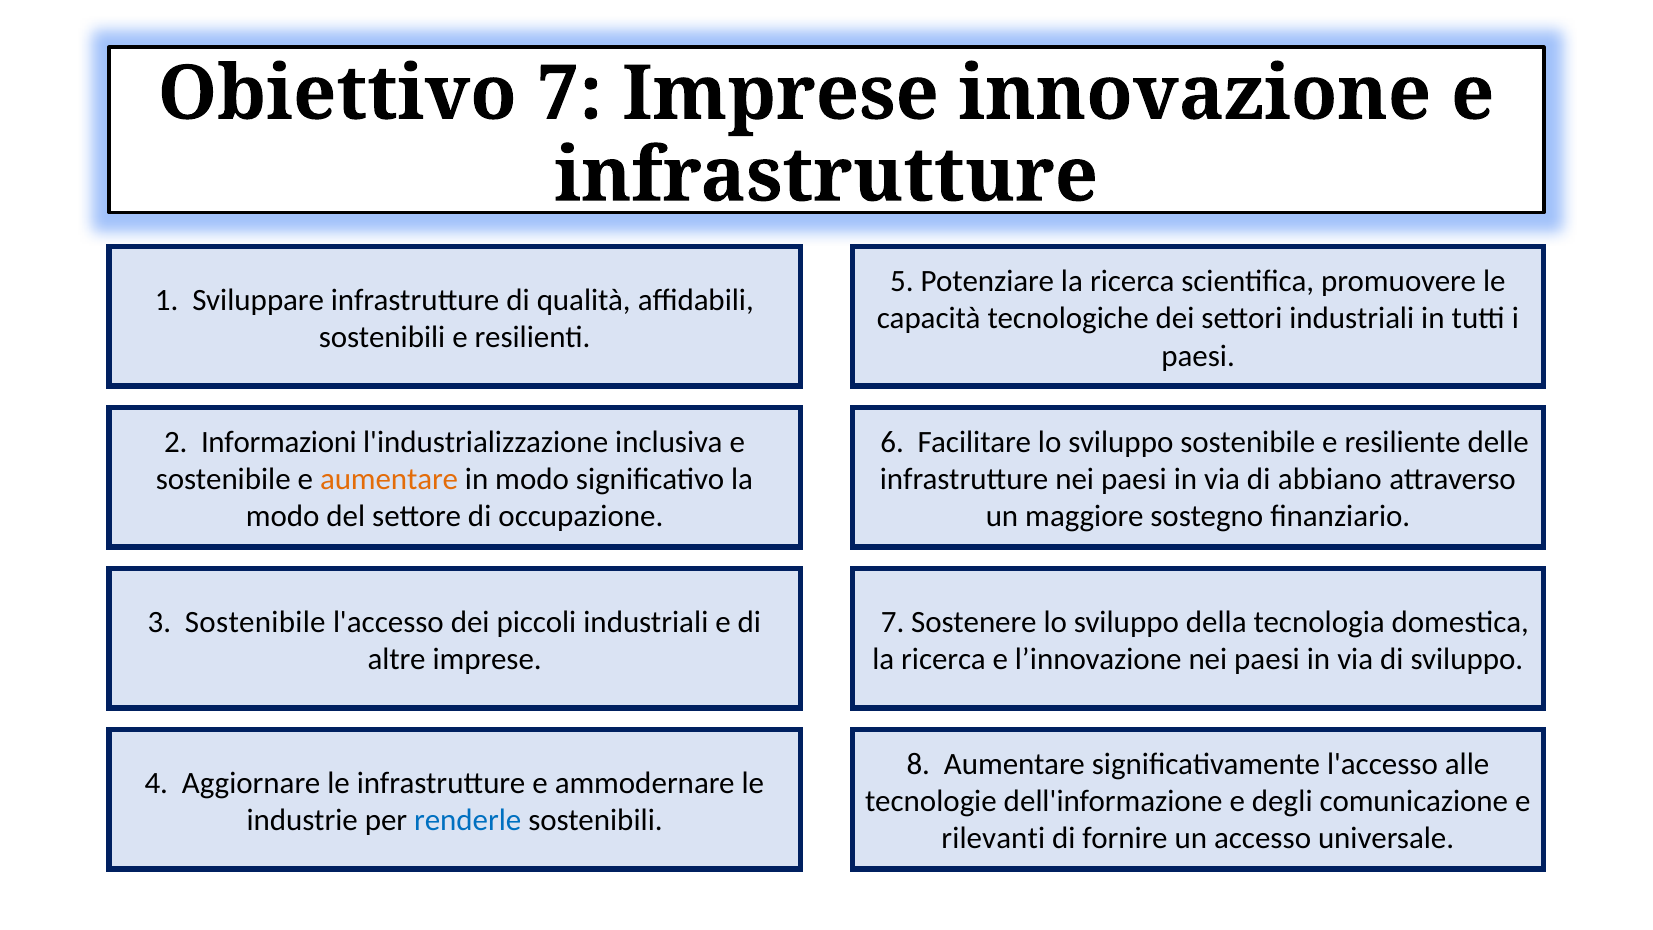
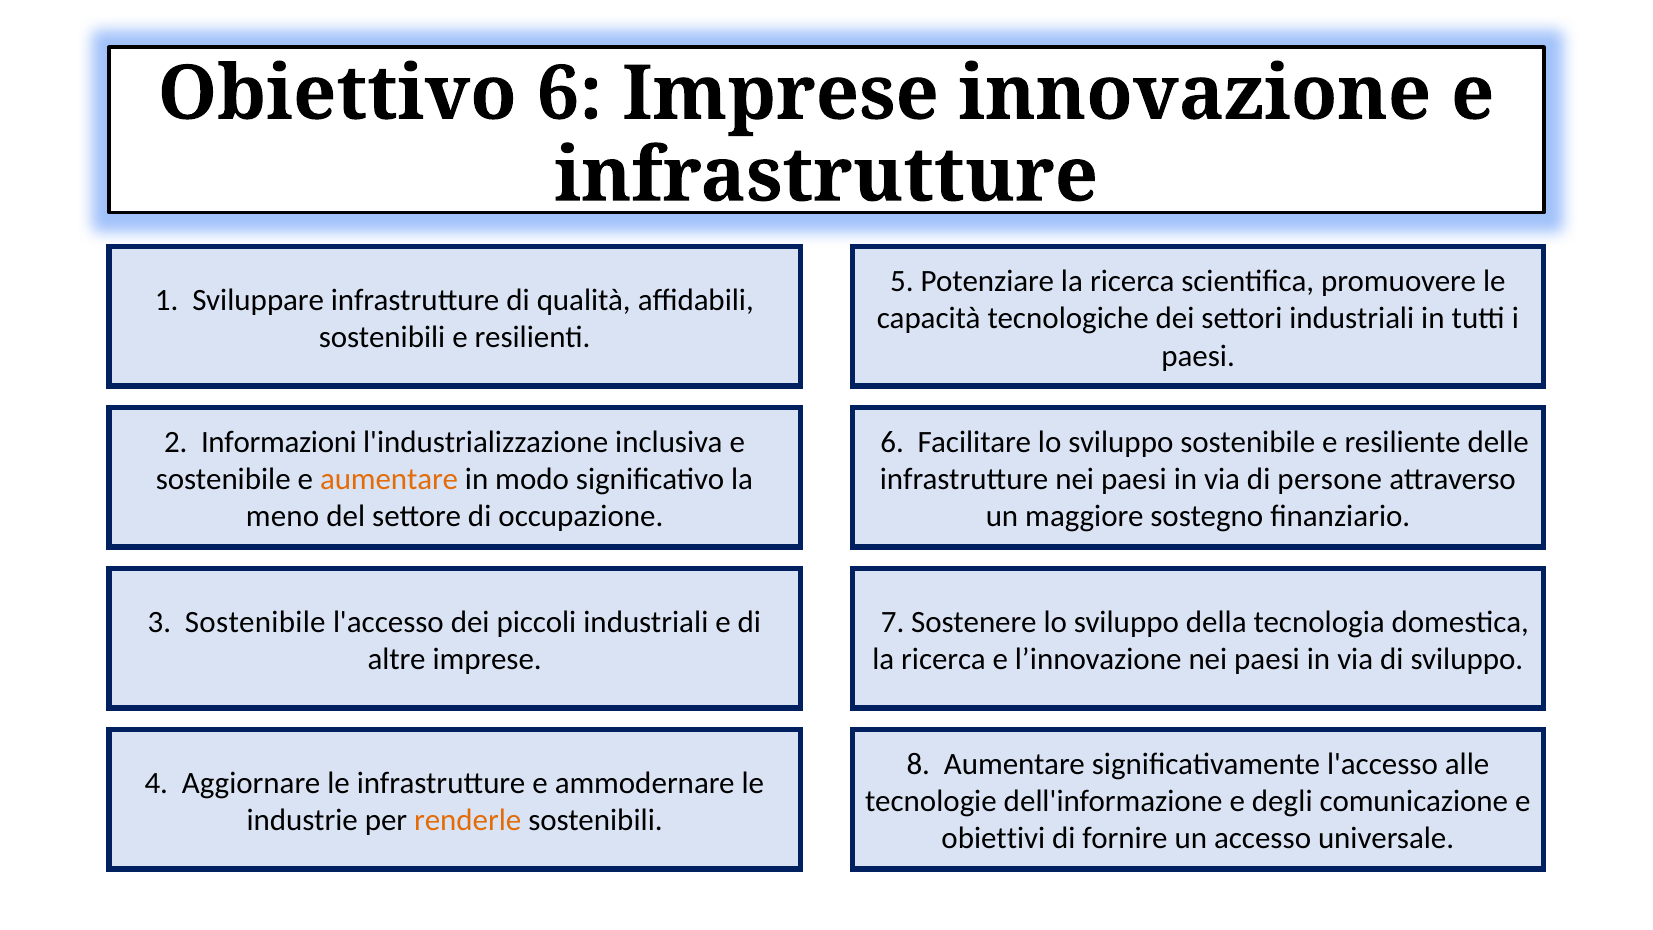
Obiettivo 7: 7 -> 6
abbiano: abbiano -> persone
modo at (283, 517): modo -> meno
renderle colour: blue -> orange
rilevanti: rilevanti -> obiettivi
